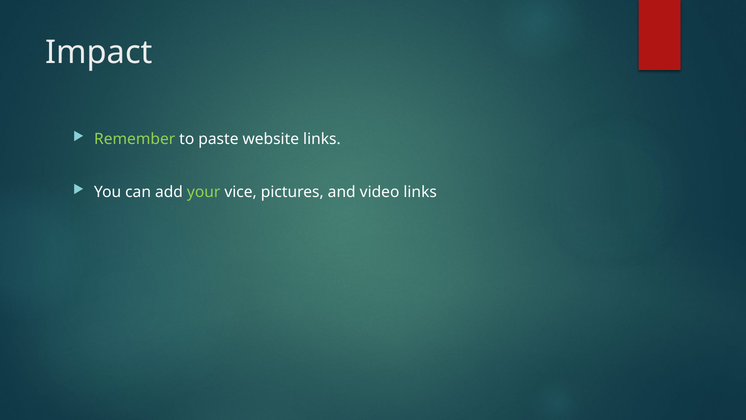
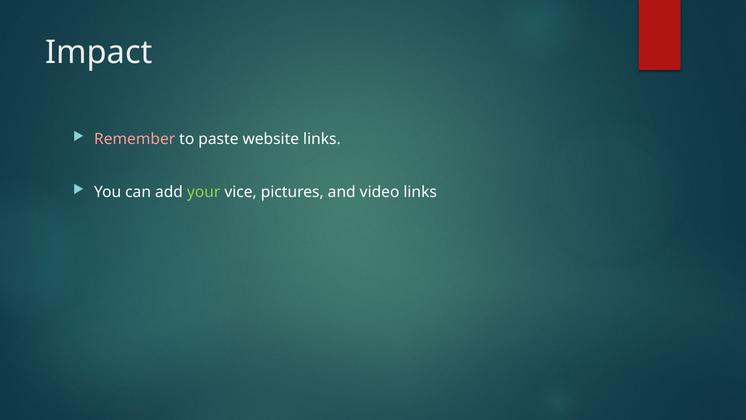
Remember colour: light green -> pink
